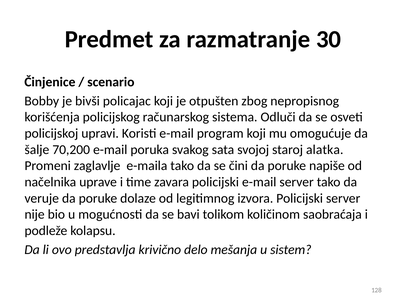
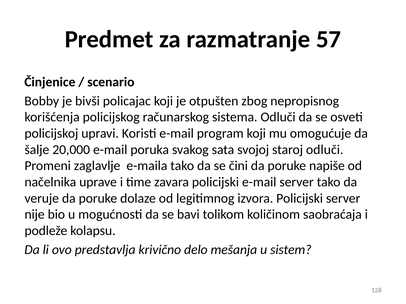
30: 30 -> 57
70,200: 70,200 -> 20,000
staroj alatka: alatka -> odluči
